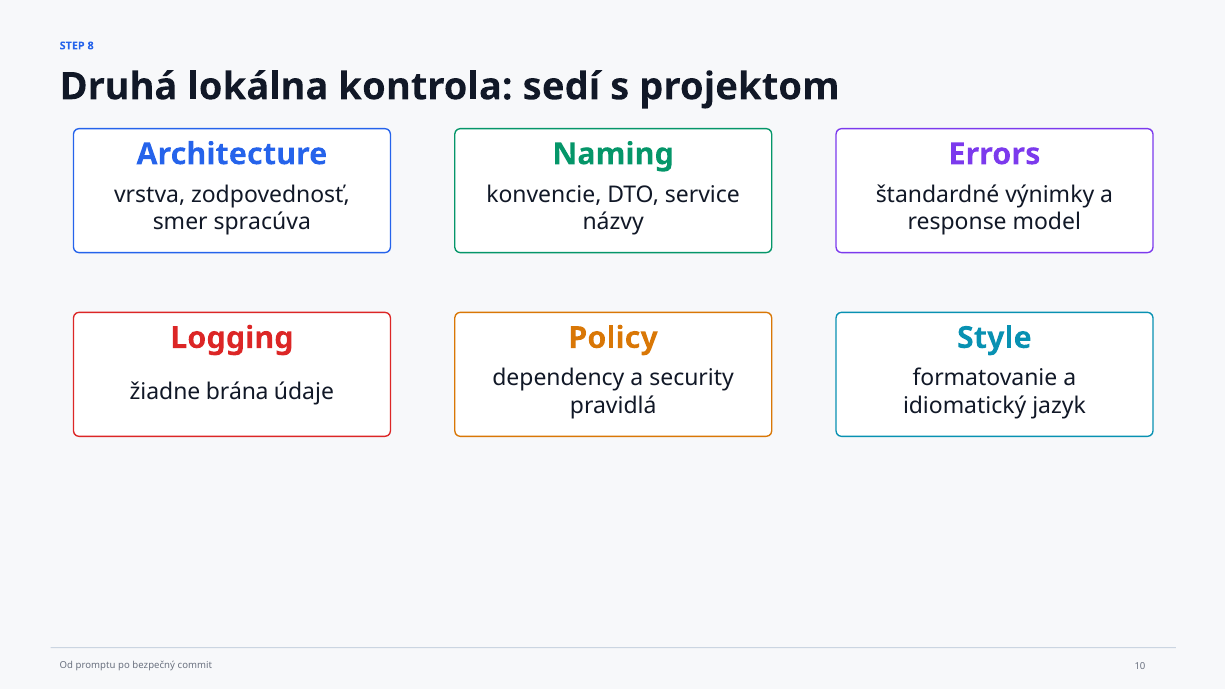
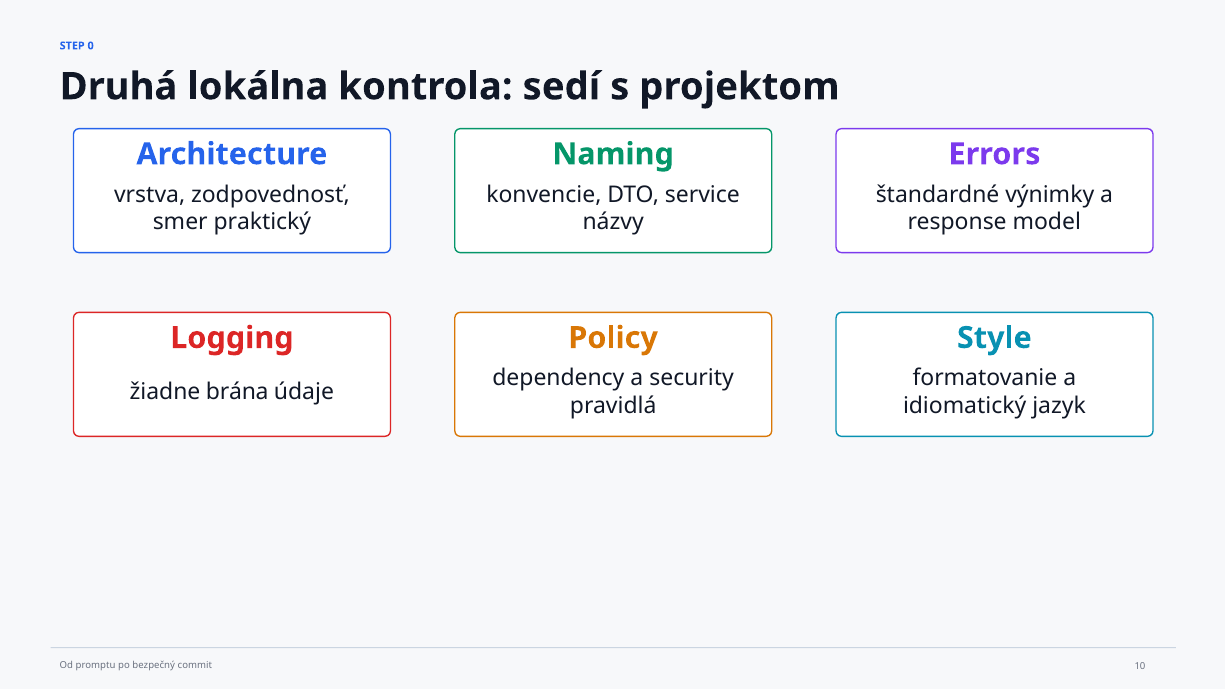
8: 8 -> 0
spracúva: spracúva -> praktický
